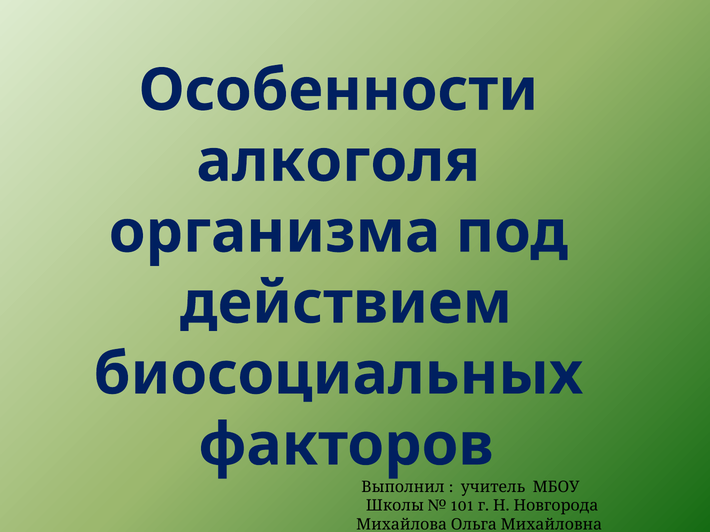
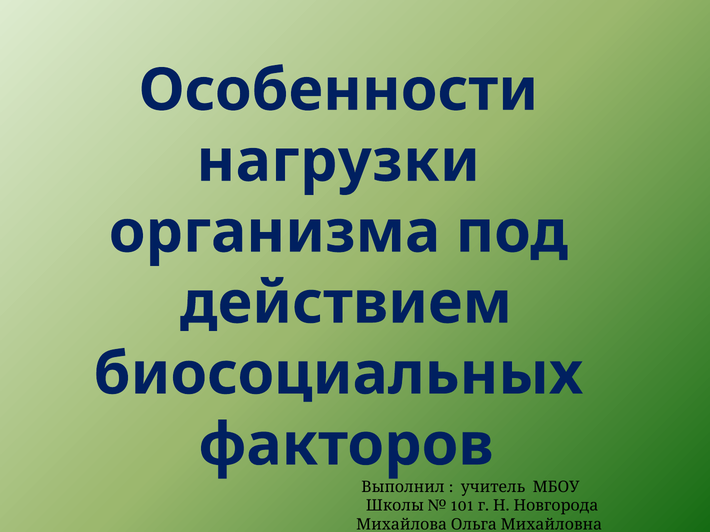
алкоголя: алкоголя -> нагрузки
